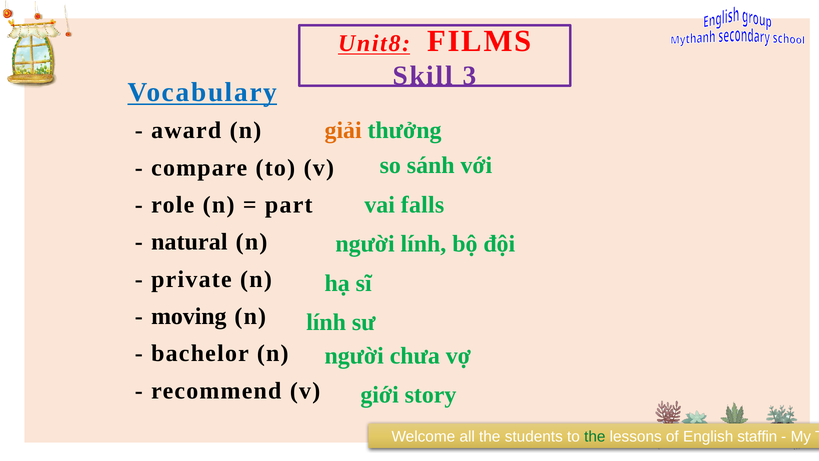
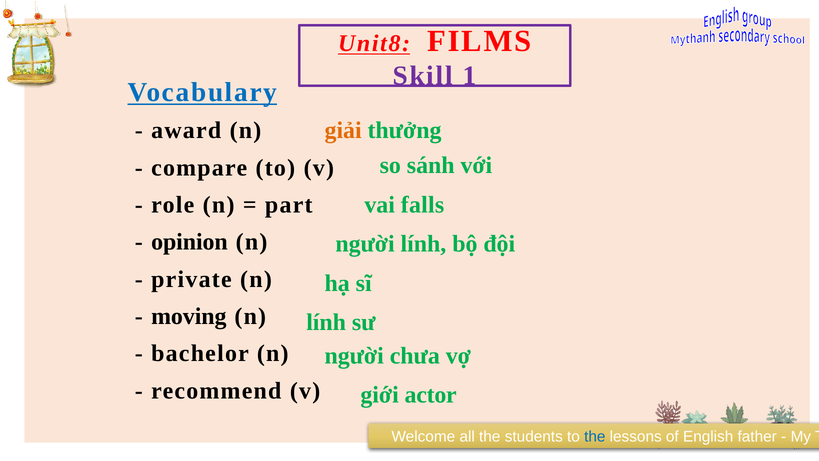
3: 3 -> 1
natural: natural -> opinion
story: story -> actor
the at (595, 436) colour: green -> blue
staffin: staffin -> father
